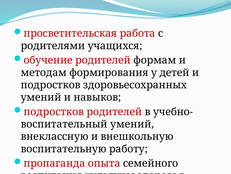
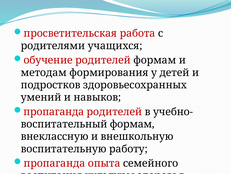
подростков at (54, 111): подростков -> пропаганда
умений at (132, 124): умений -> формам
